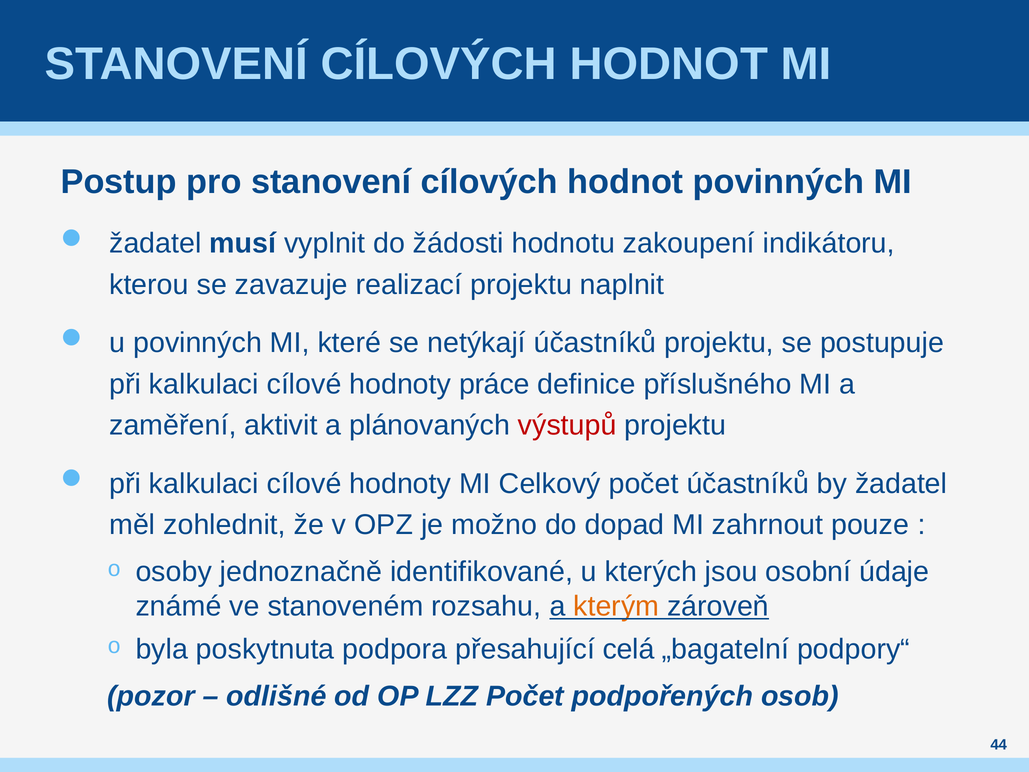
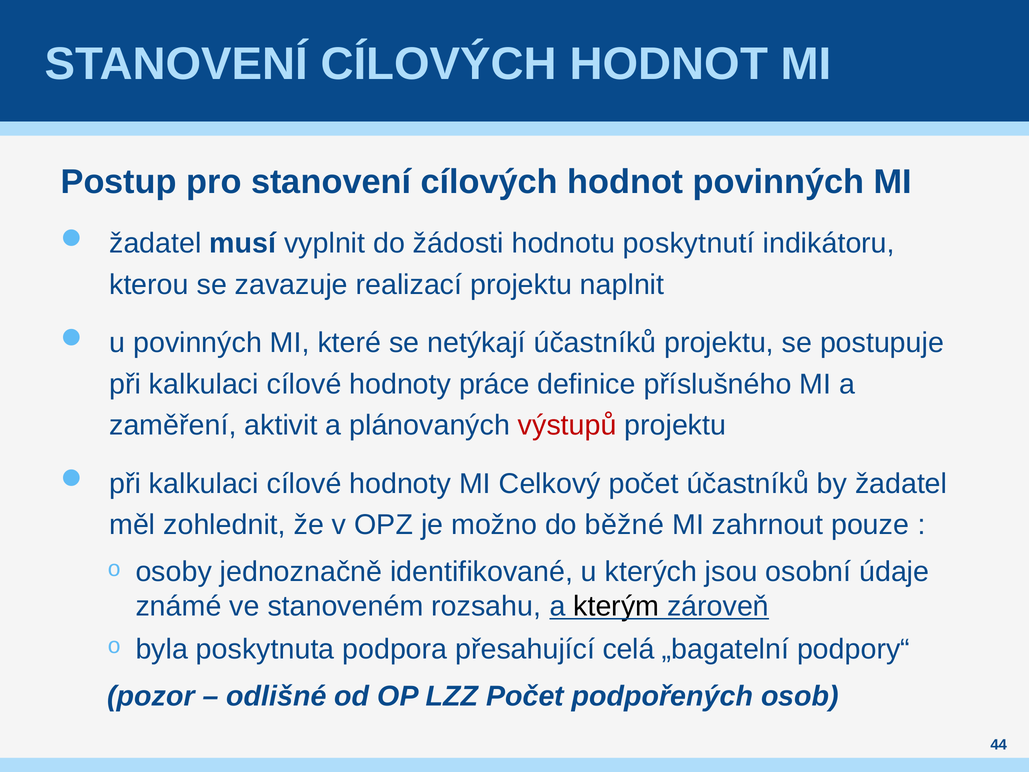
zakoupení: zakoupení -> poskytnutí
dopad: dopad -> běžné
kterým colour: orange -> black
